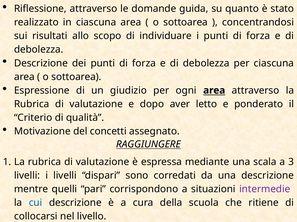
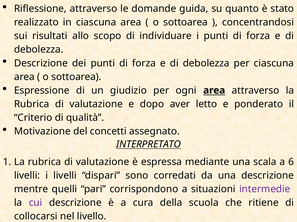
RAGGIUNGERE: RAGGIUNGERE -> INTERPRETATO
3: 3 -> 6
cui colour: blue -> purple
